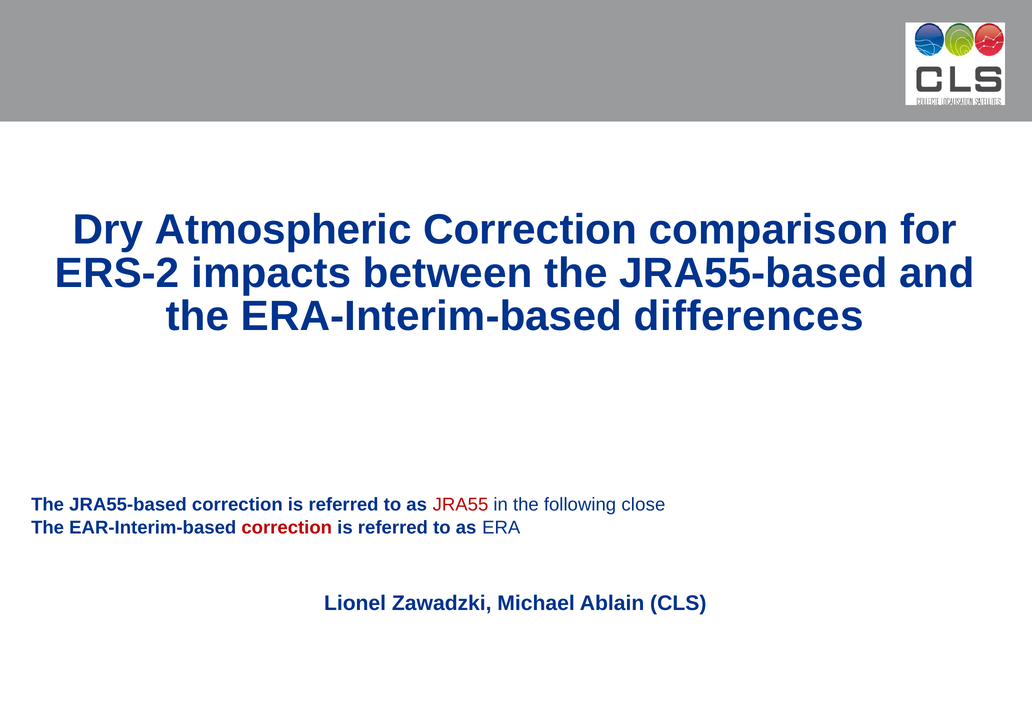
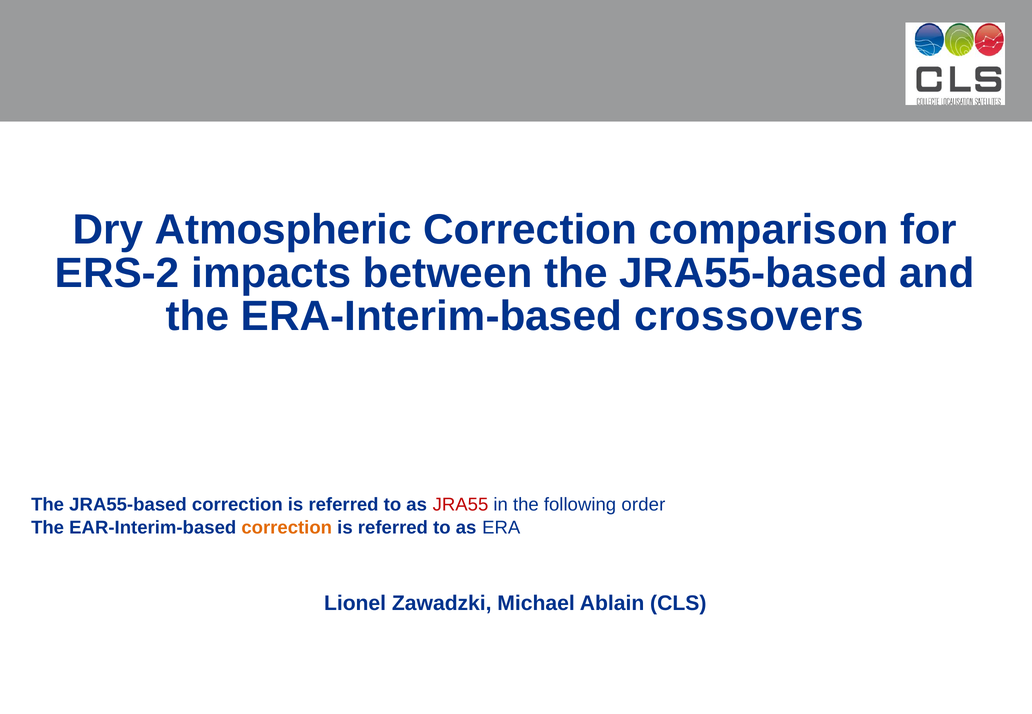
differences: differences -> crossovers
close: close -> order
correction at (287, 528) colour: red -> orange
